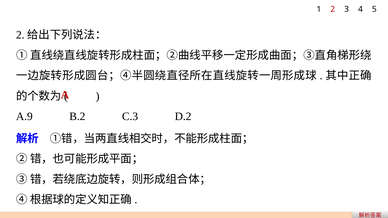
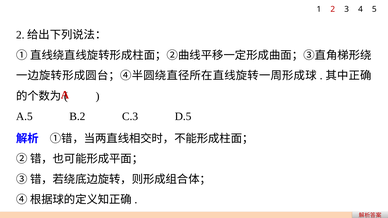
A.9: A.9 -> A.5
D.2: D.2 -> D.5
